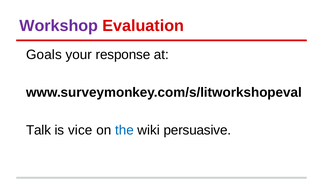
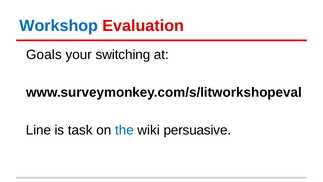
Workshop colour: purple -> blue
response: response -> switching
Talk: Talk -> Line
vice: vice -> task
